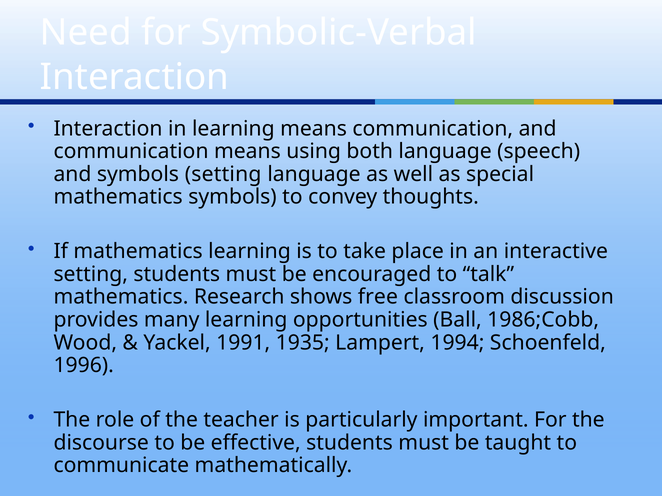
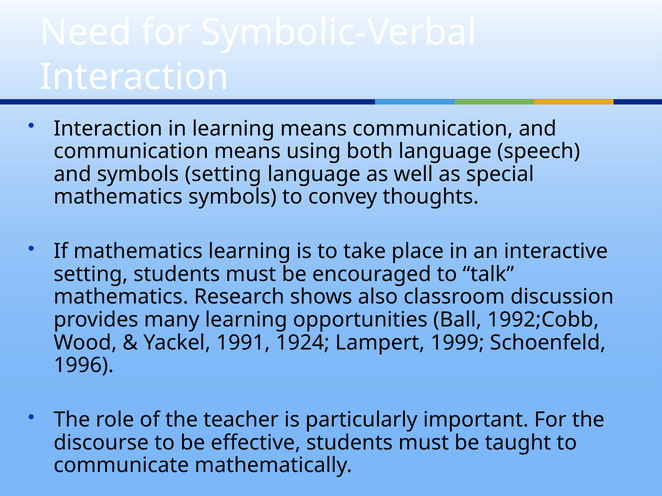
free: free -> also
1986;Cobb: 1986;Cobb -> 1992;Cobb
1935: 1935 -> 1924
1994: 1994 -> 1999
